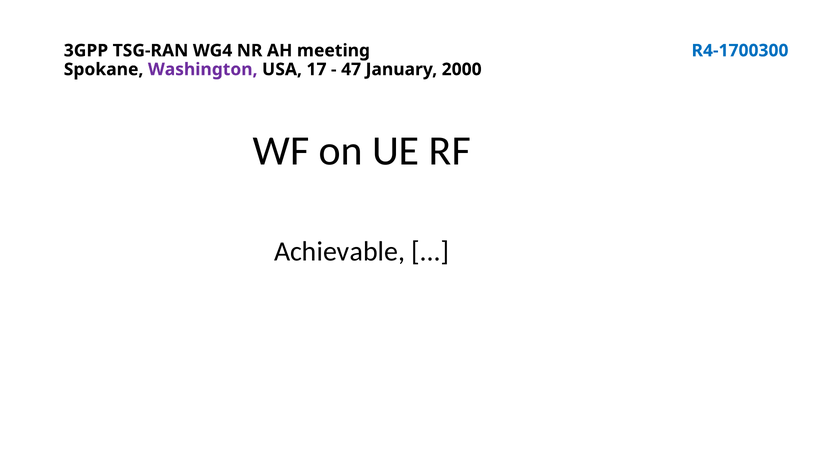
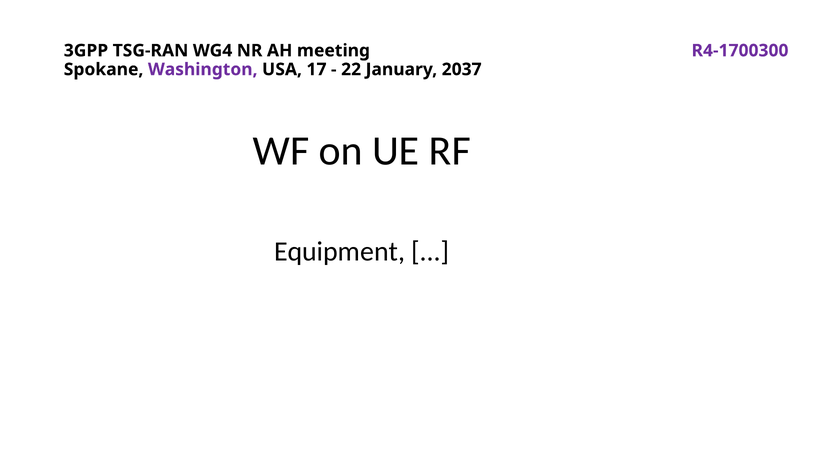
R4-1700300 colour: blue -> purple
47: 47 -> 22
2000: 2000 -> 2037
Achievable: Achievable -> Equipment
